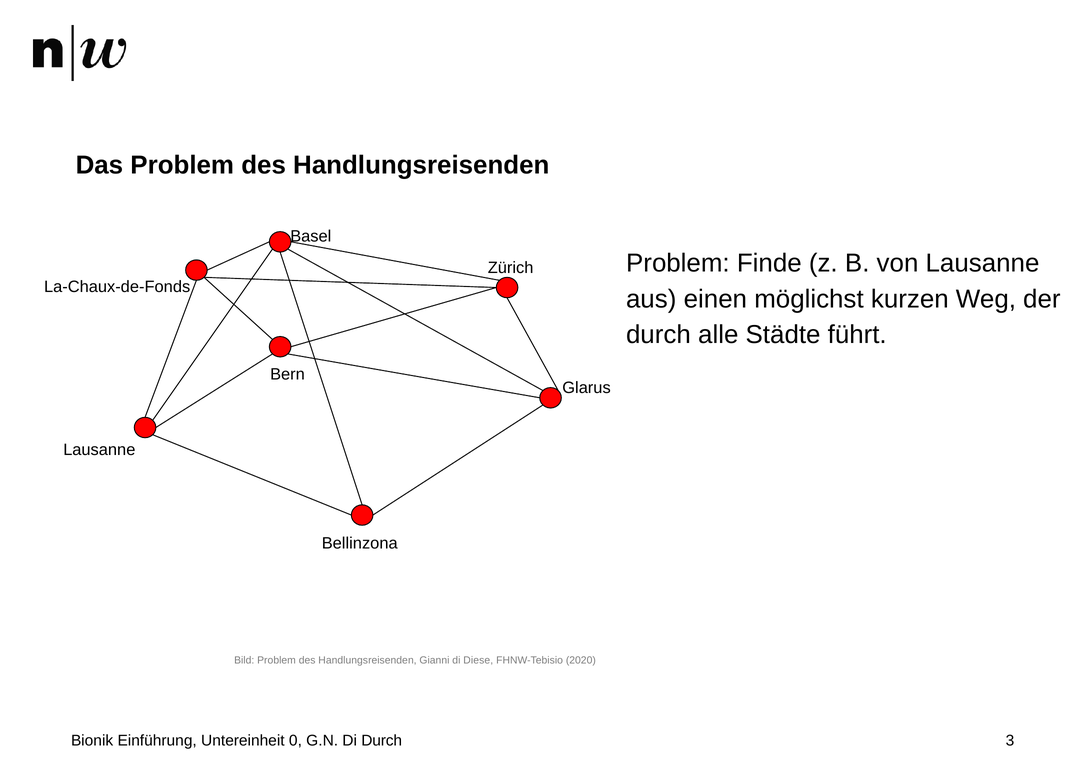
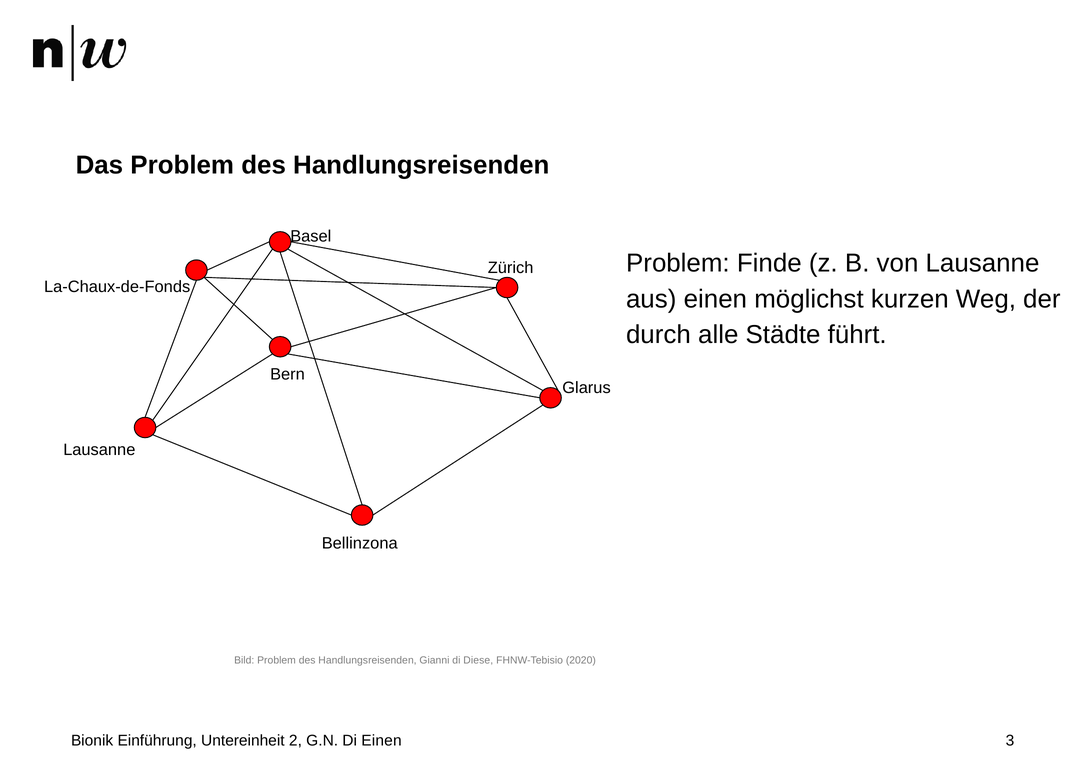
0: 0 -> 2
Di Durch: Durch -> Einen
